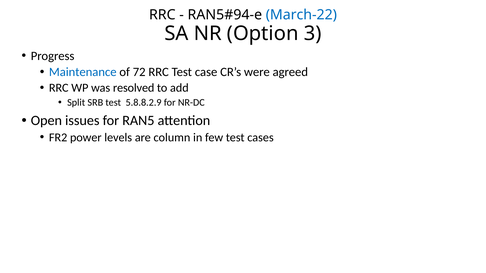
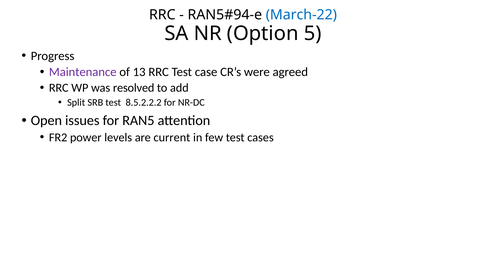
3: 3 -> 5
Maintenance colour: blue -> purple
72: 72 -> 13
5.8.8.2.9: 5.8.8.2.9 -> 8.5.2.2.2
column: column -> current
